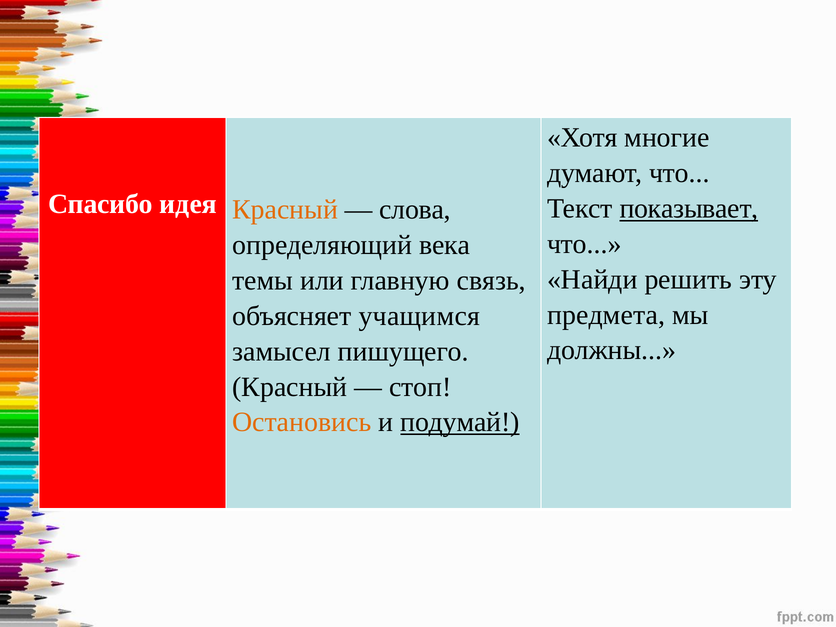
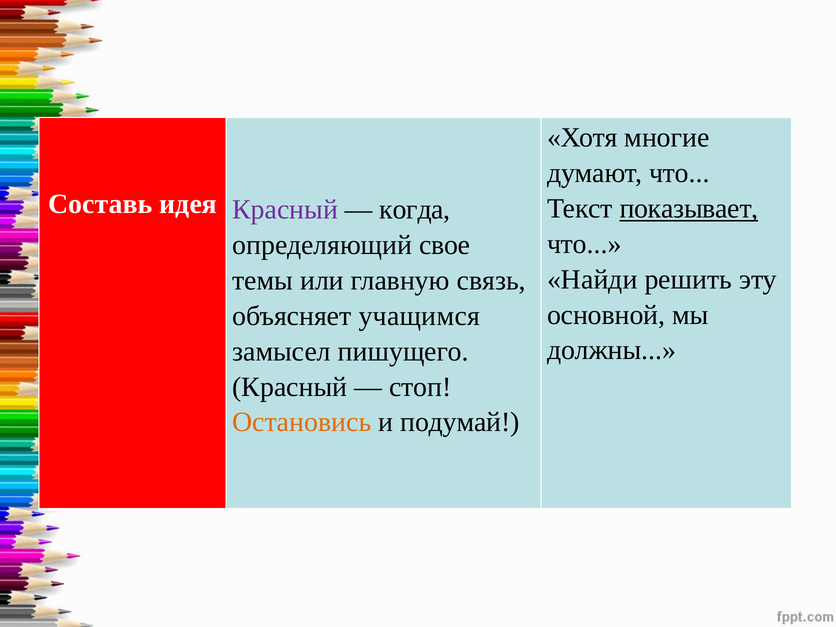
Спасибо: Спасибо -> Составь
Красный at (285, 210) colour: orange -> purple
слова: слова -> когда
века: века -> свое
предмета: предмета -> основной
подумай underline: present -> none
